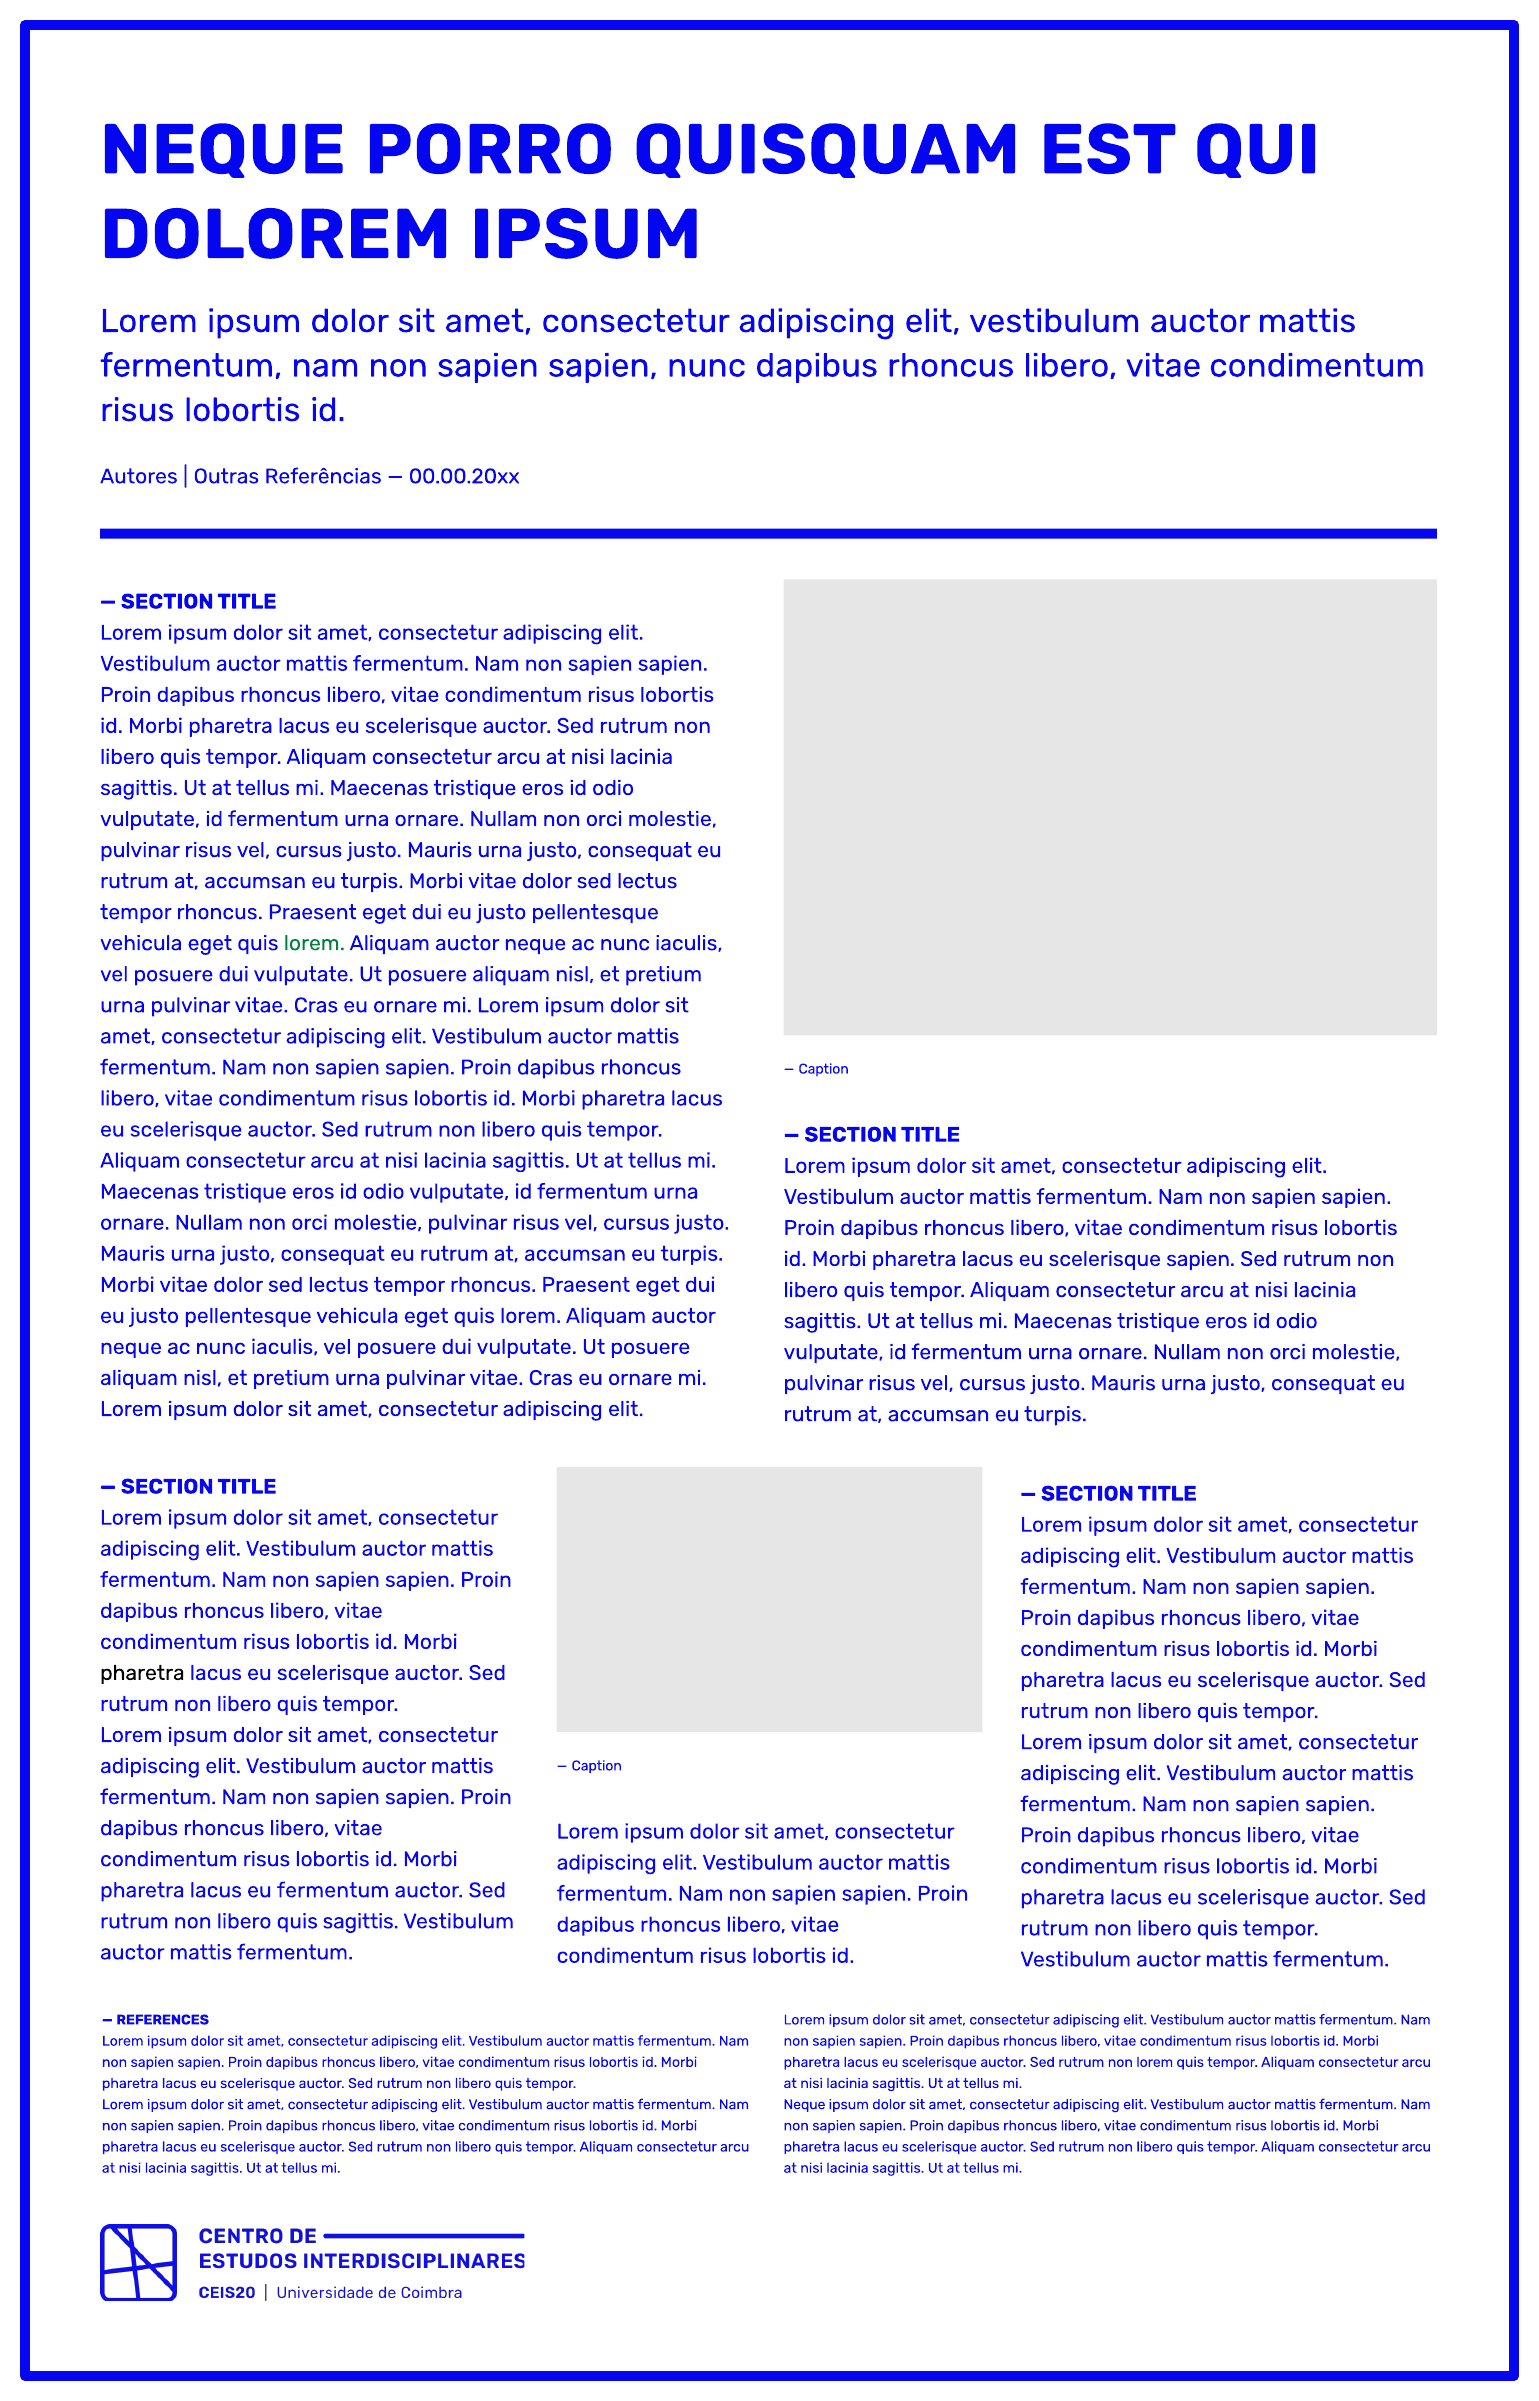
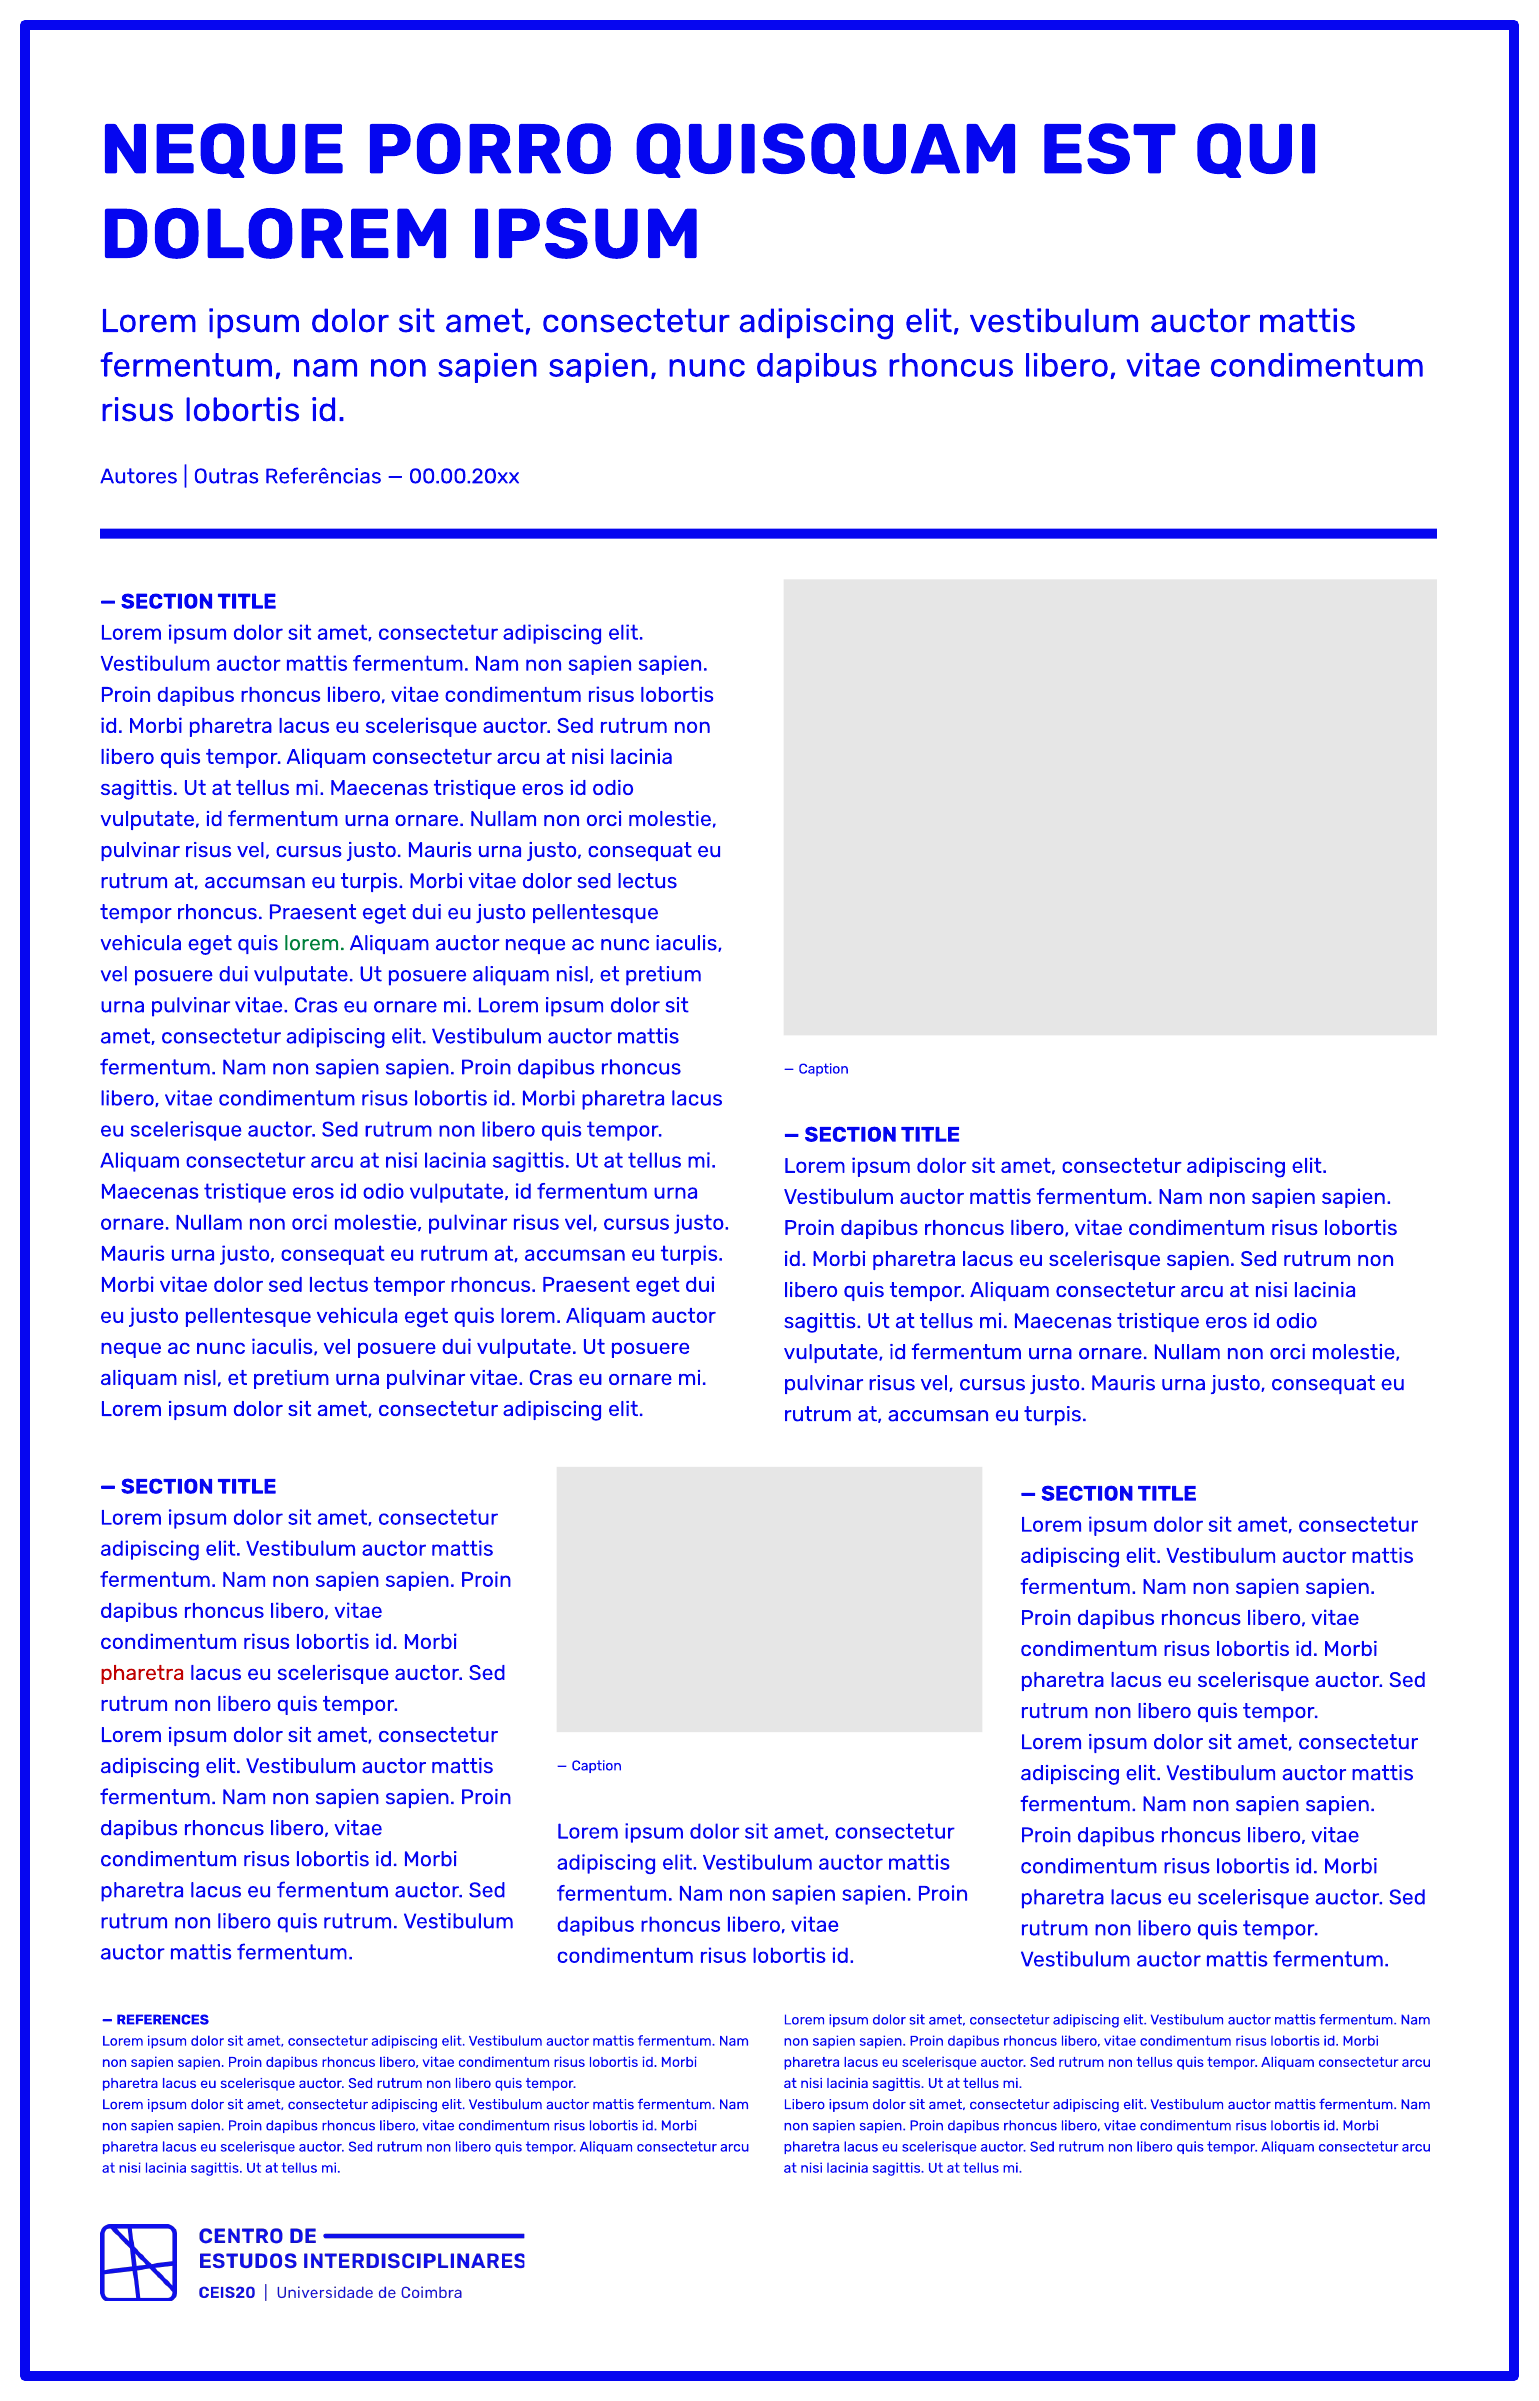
pharetra at (142, 1673) colour: black -> red
quis sagittis: sagittis -> rutrum
non lorem: lorem -> tellus
Neque at (804, 2105): Neque -> Libero
